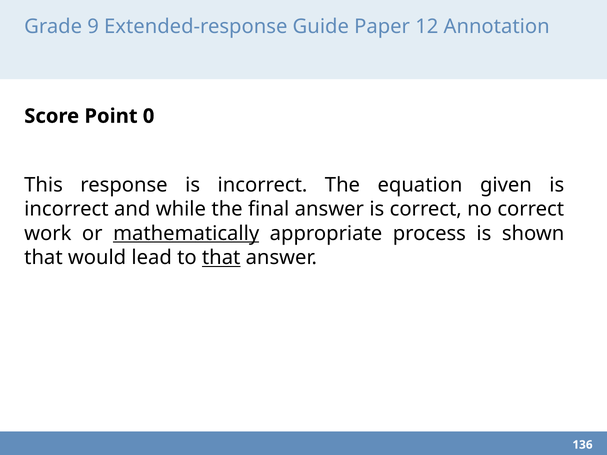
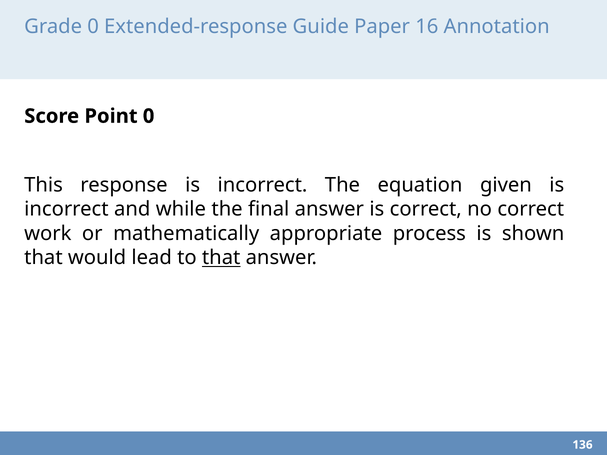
Grade 9: 9 -> 0
12: 12 -> 16
mathematically underline: present -> none
